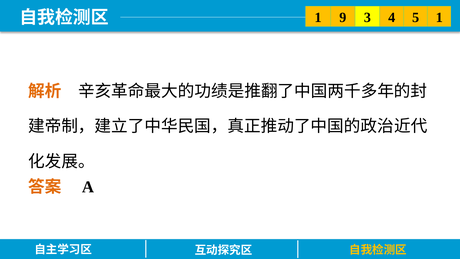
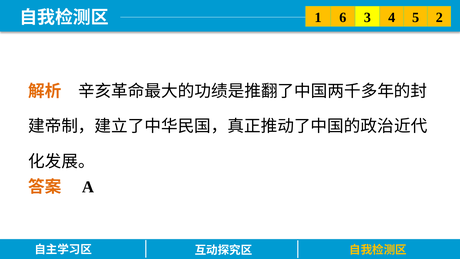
9: 9 -> 6
5 1: 1 -> 2
